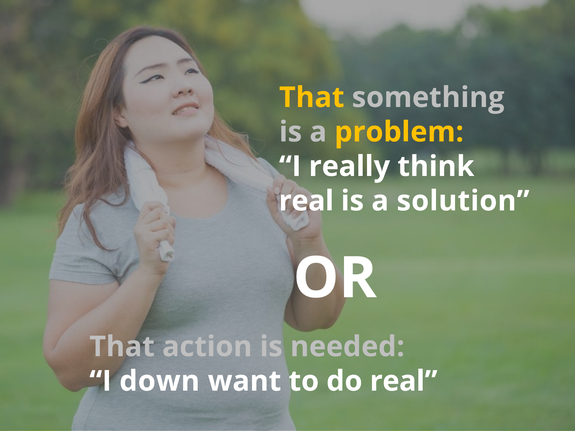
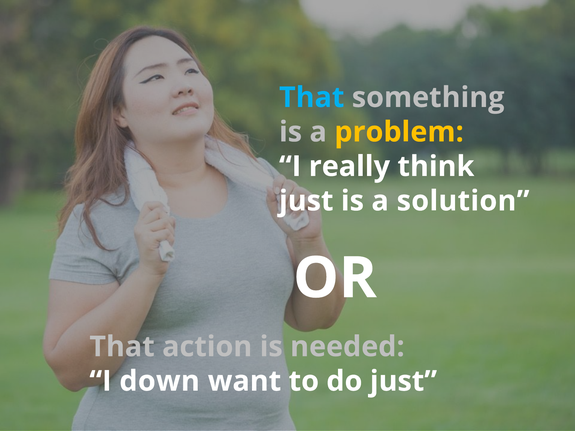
That at (312, 98) colour: yellow -> light blue
real at (306, 201): real -> just
do real: real -> just
